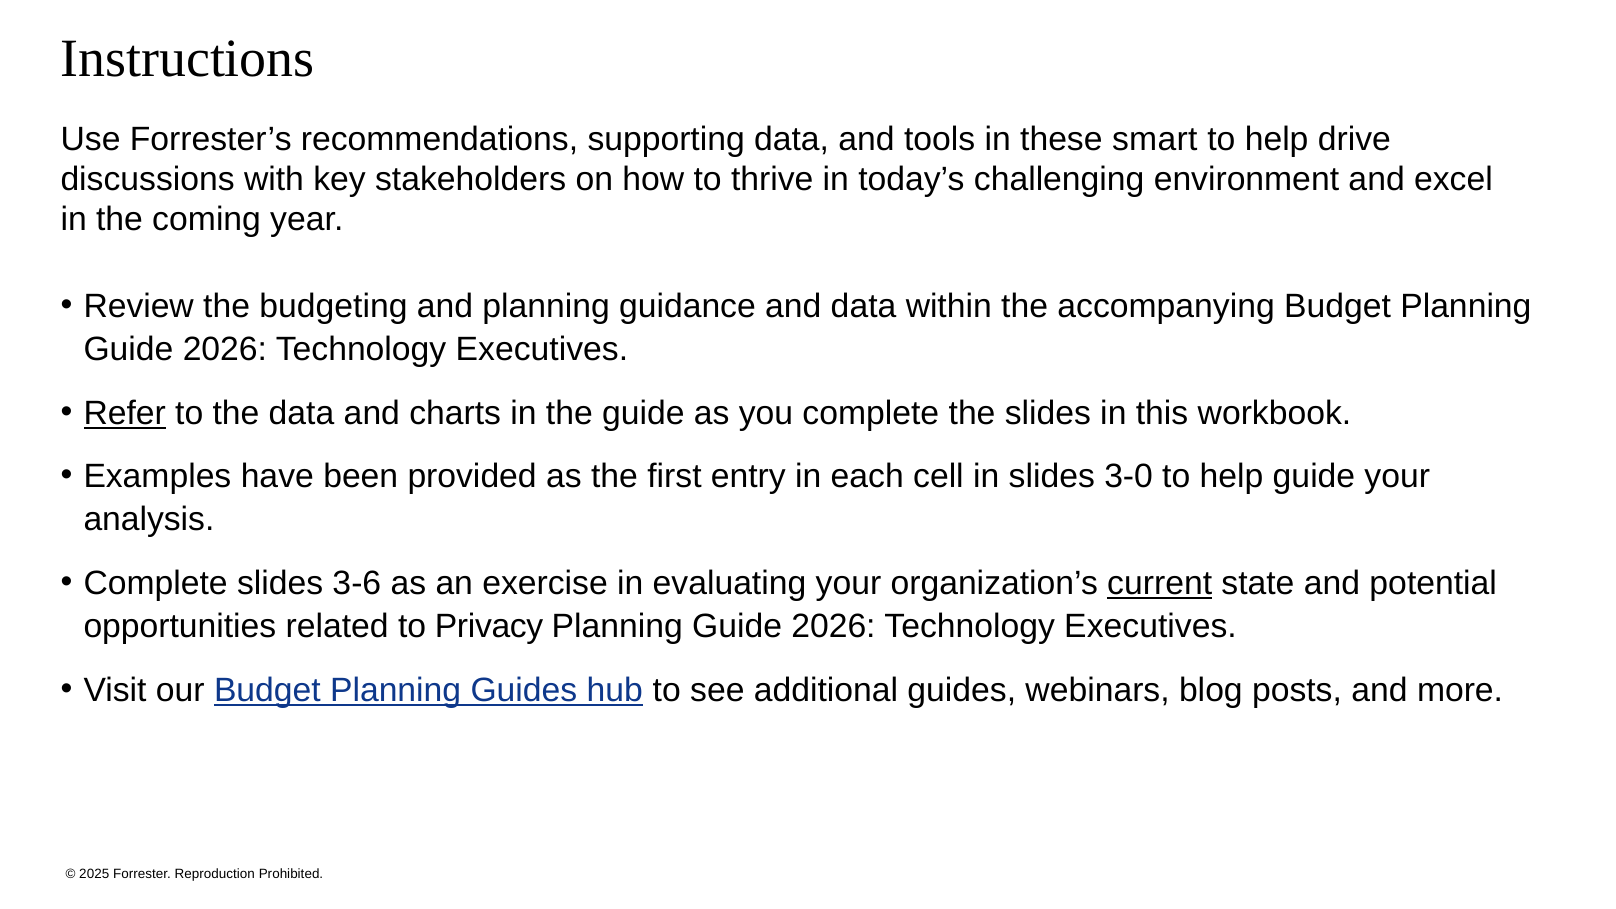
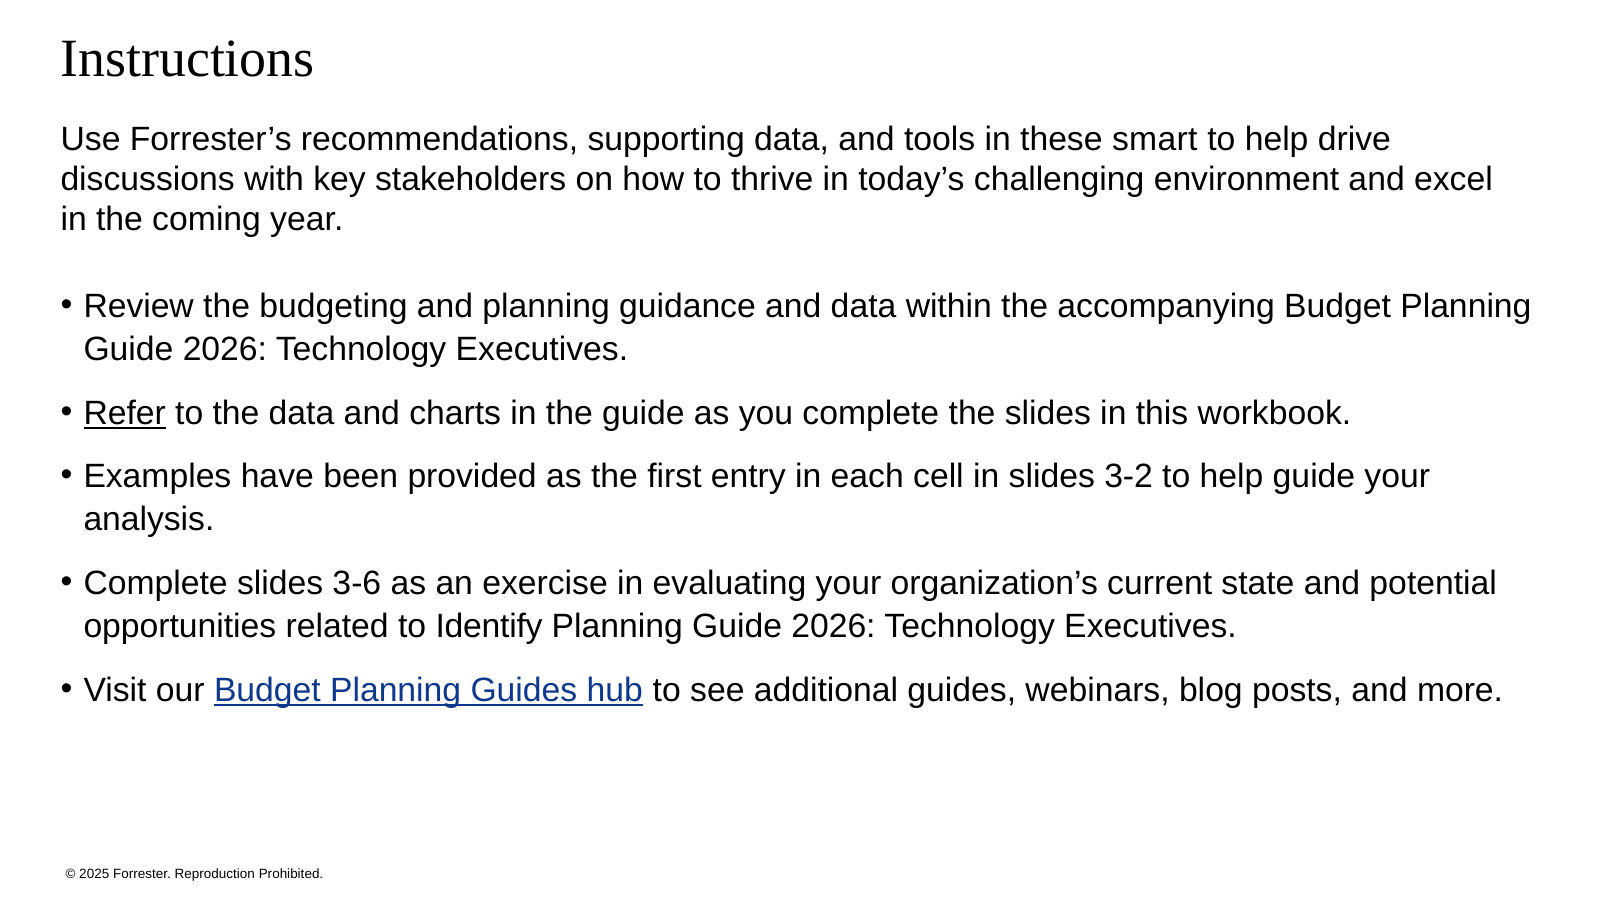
3-0: 3-0 -> 3-2
current underline: present -> none
Privacy: Privacy -> Identify
